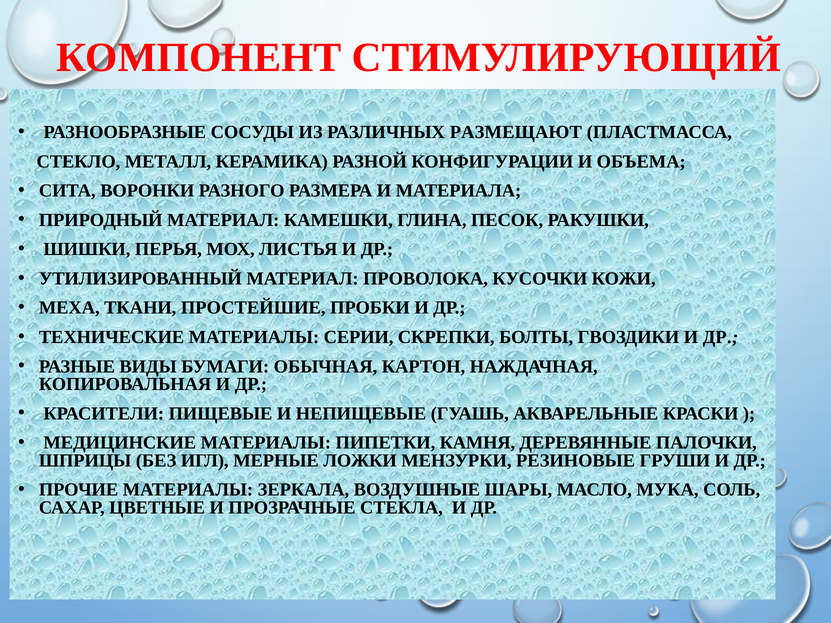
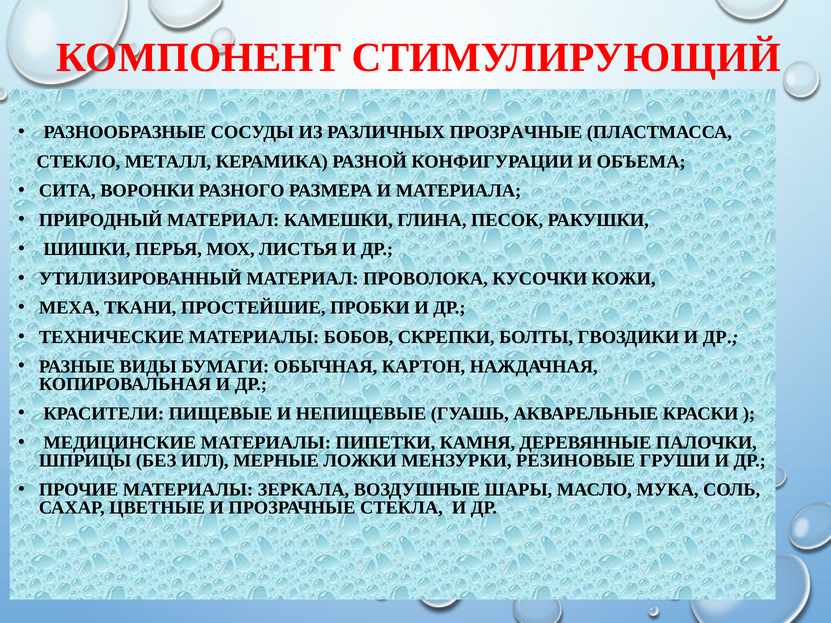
РАЗЛИЧНЫХ РАЗМЕЩАЮТ: РАЗМЕЩАЮТ -> ПРОЗРАЧНЫЕ
СЕРИИ: СЕРИИ -> БОБОВ
